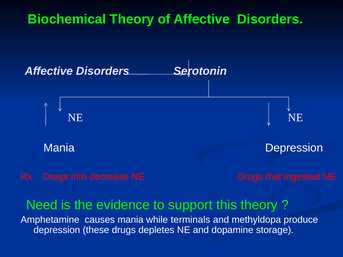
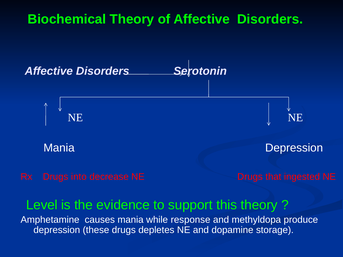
Need: Need -> Level
terminals: terminals -> response
